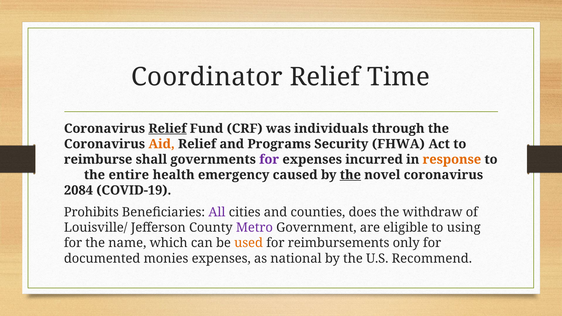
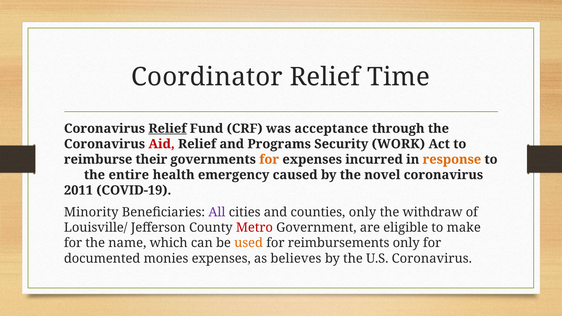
individuals: individuals -> acceptance
Aid colour: orange -> red
FHWA: FHWA -> WORK
shall: shall -> their
for at (269, 160) colour: purple -> orange
the at (350, 175) underline: present -> none
2084: 2084 -> 2011
Prohibits: Prohibits -> Minority
counties does: does -> only
Metro colour: purple -> red
using: using -> make
national: national -> believes
U.S Recommend: Recommend -> Coronavirus
